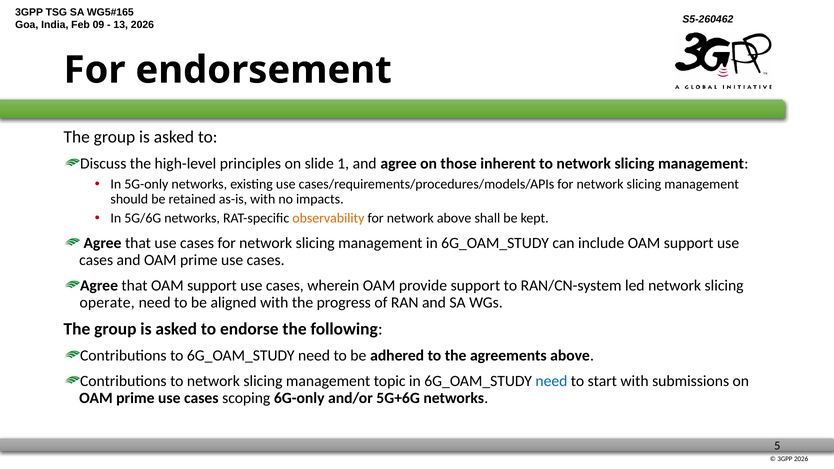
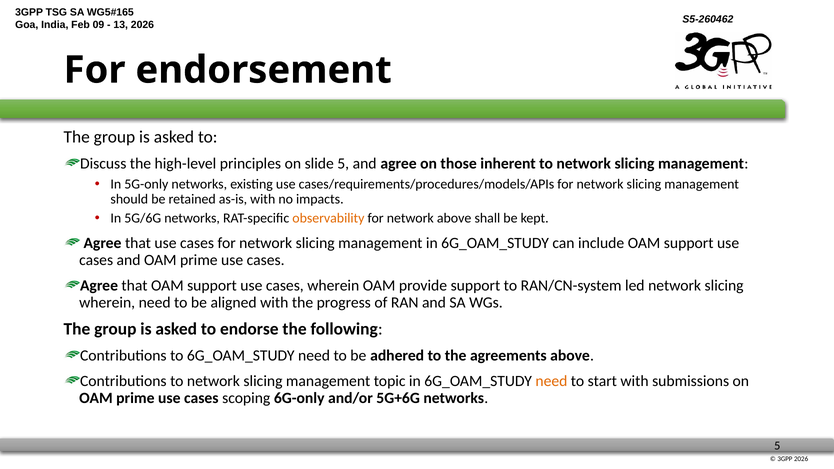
slide 1: 1 -> 5
operate at (107, 302): operate -> wherein
need at (551, 381) colour: blue -> orange
